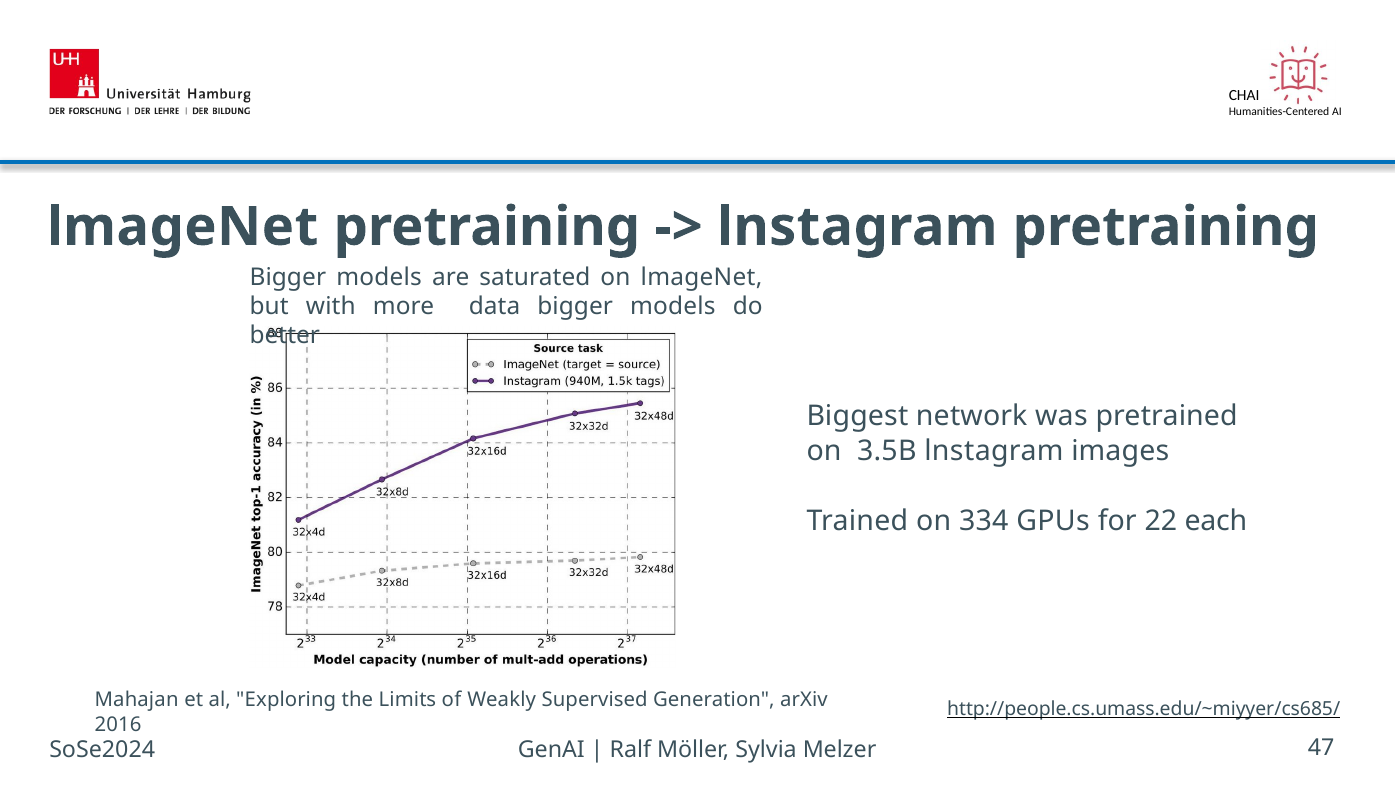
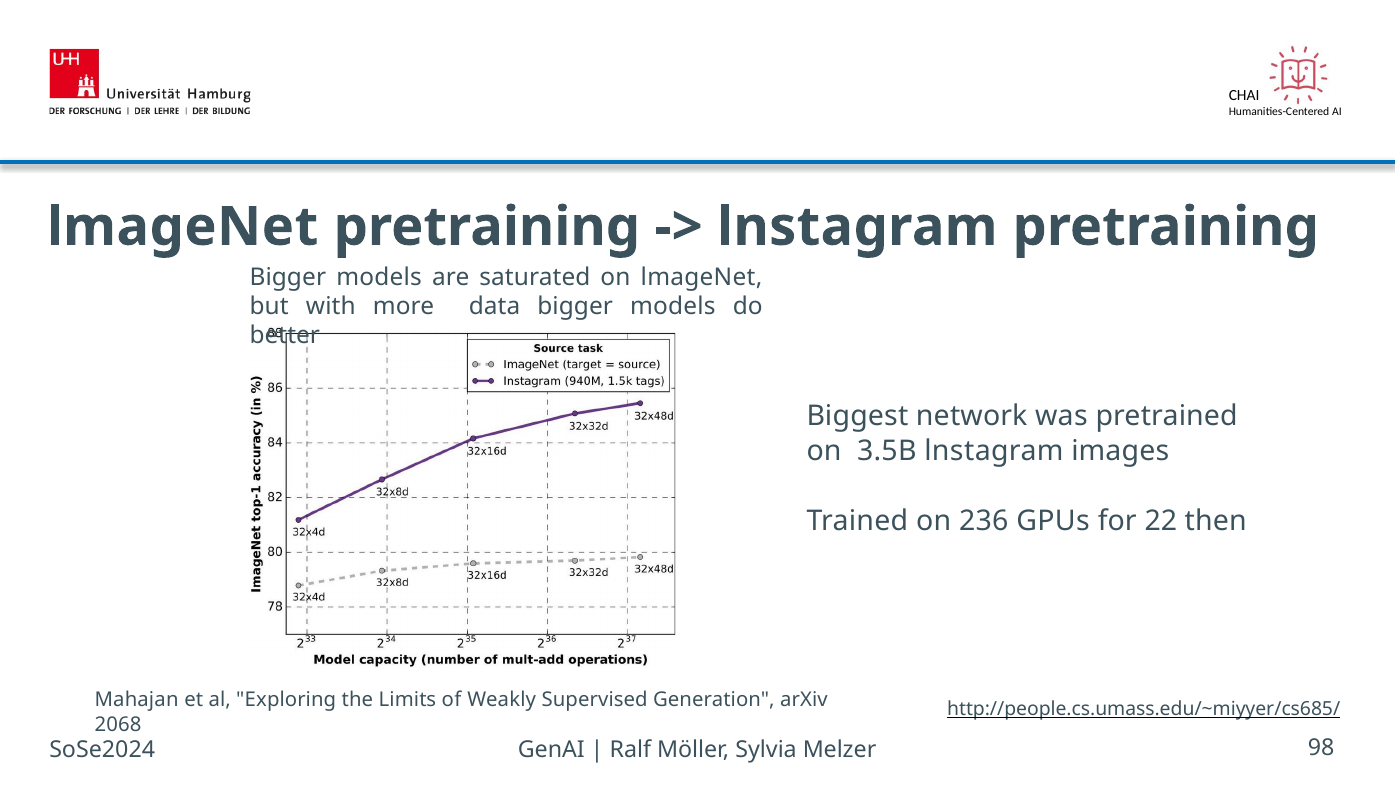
334: 334 -> 236
each: each -> then
2016: 2016 -> 2068
47: 47 -> 98
